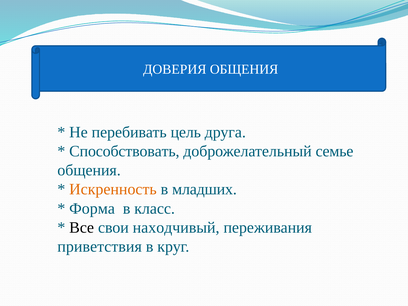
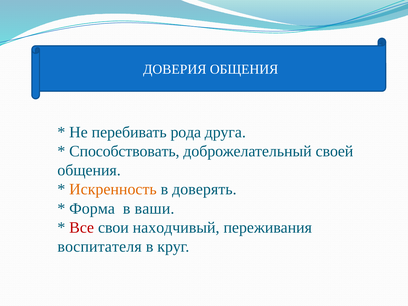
цель: цель -> рода
семье: семье -> своей
младших: младших -> доверять
класс: класс -> ваши
Все colour: black -> red
приветствия: приветствия -> воспитателя
